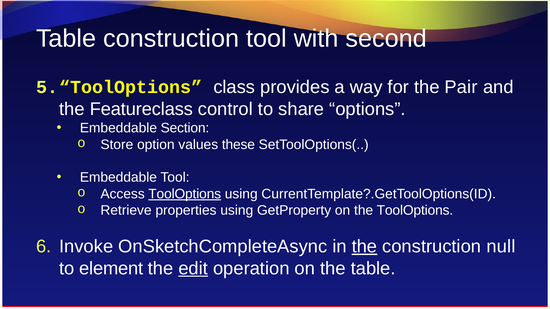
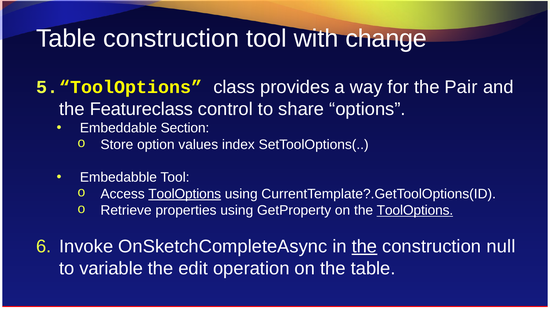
second: second -> change
these: these -> index
Embeddable at (118, 178): Embeddable -> Embedabble
ToolOptions at (415, 211) underline: none -> present
element: element -> variable
edit underline: present -> none
